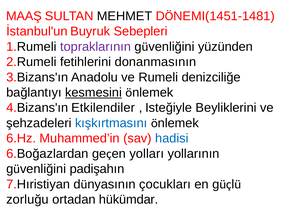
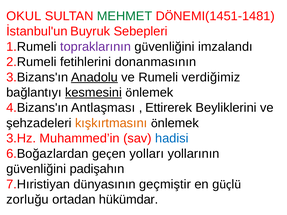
MAAŞ: MAAŞ -> OKUL
MEHMET colour: black -> green
yüzünden: yüzünden -> imzalandı
Anadolu underline: none -> present
denizciliğe: denizciliğe -> verdiğimiz
Etkilendiler: Etkilendiler -> Antlaşması
Isteğiyle: Isteğiyle -> Ettirerek
kışkırtmasını colour: blue -> orange
6.Hz: 6.Hz -> 3.Hz
çocukları: çocukları -> geçmiştir
